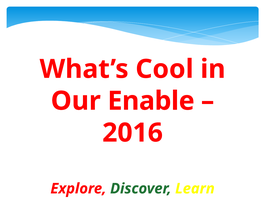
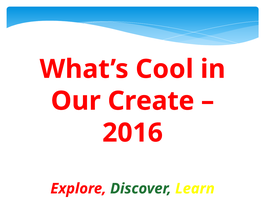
Enable: Enable -> Create
